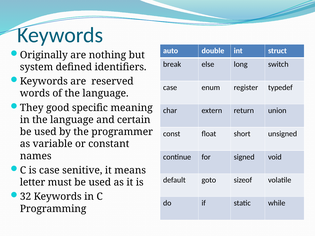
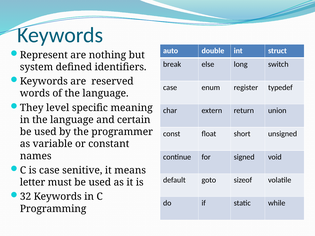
Originally: Originally -> Represent
good: good -> level
